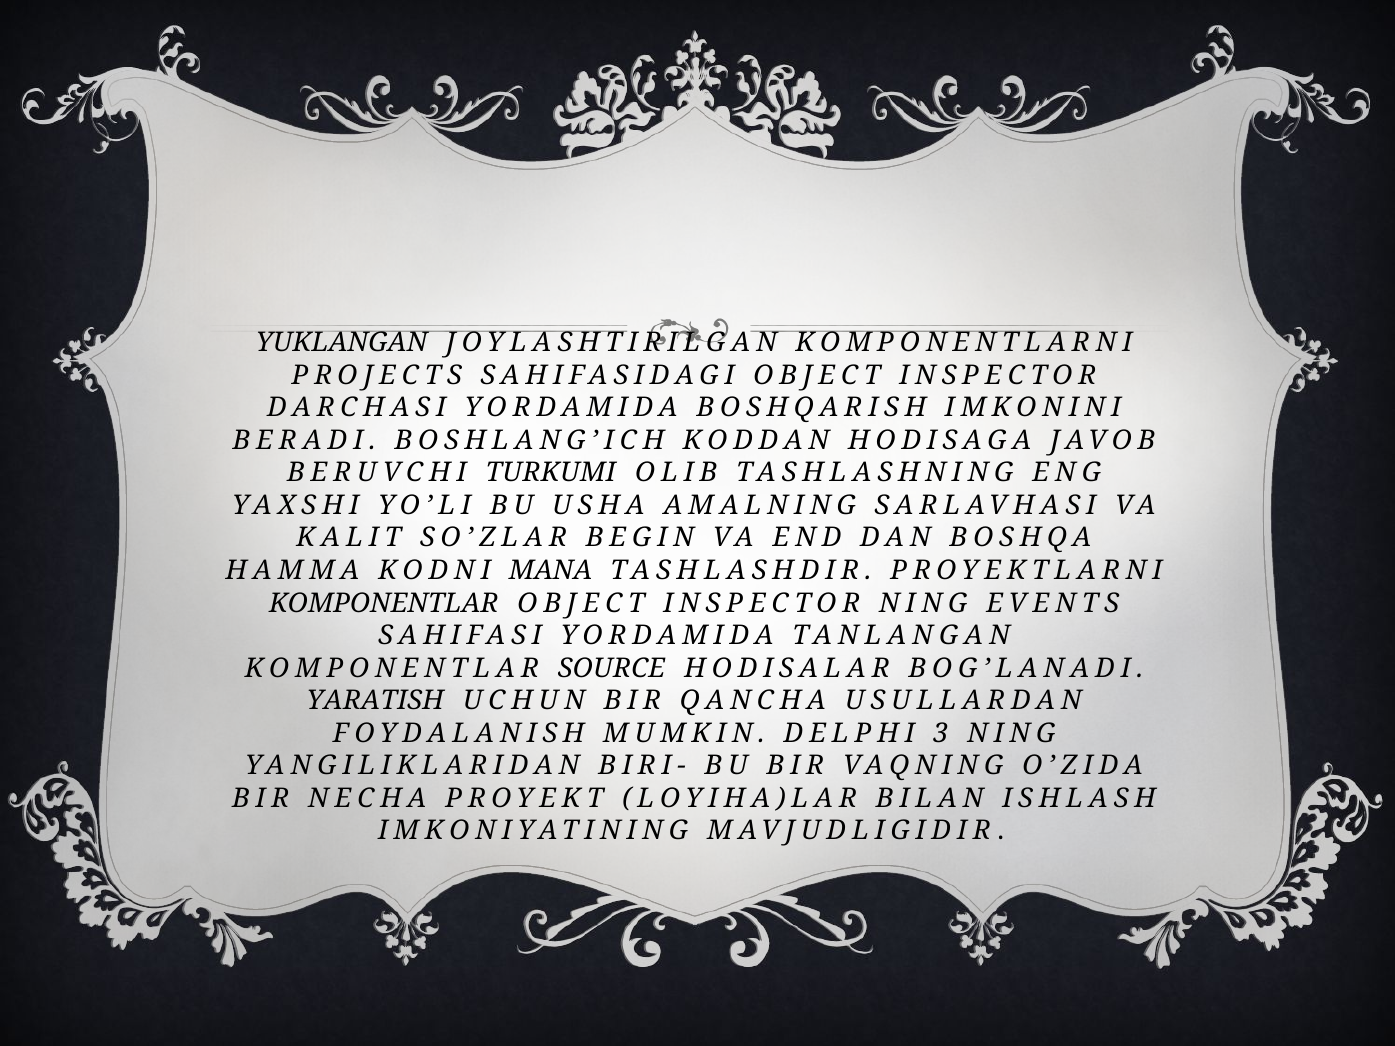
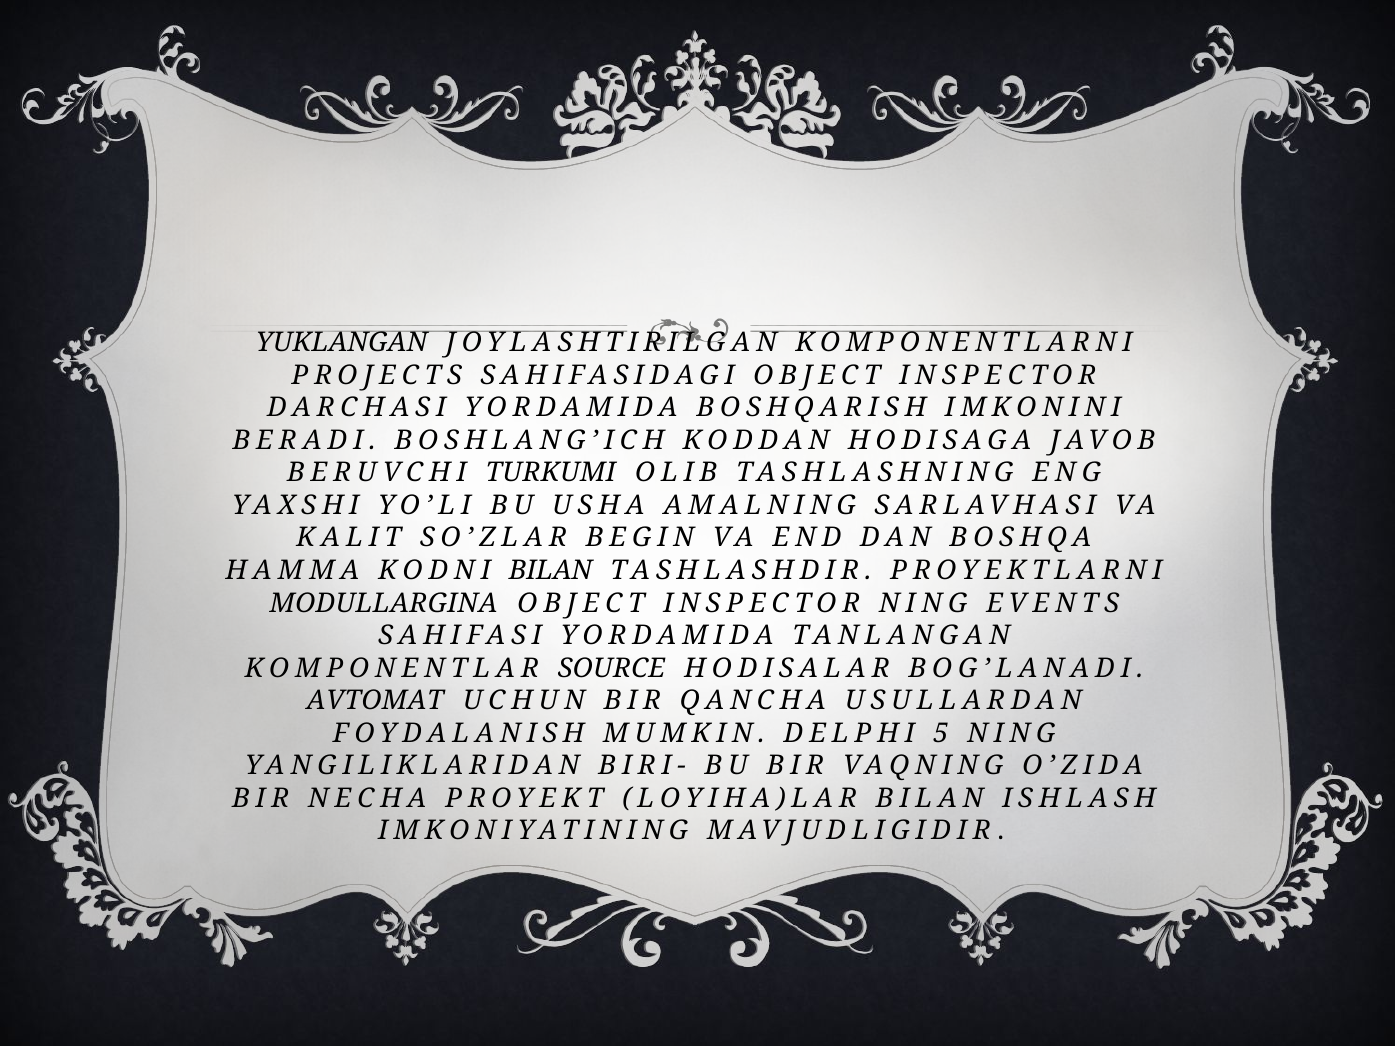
KODNI MANA: MANA -> BILAN
KOMPONENTLAR at (384, 603): KOMPONENTLAR -> MODULLARGINA
YARATISH: YARATISH -> AVTOMAT
3: 3 -> 5
